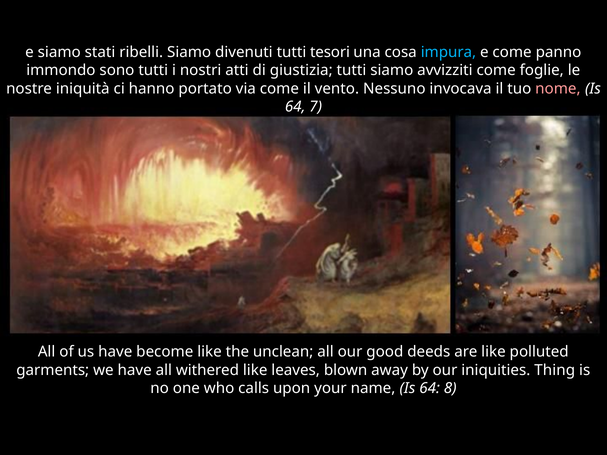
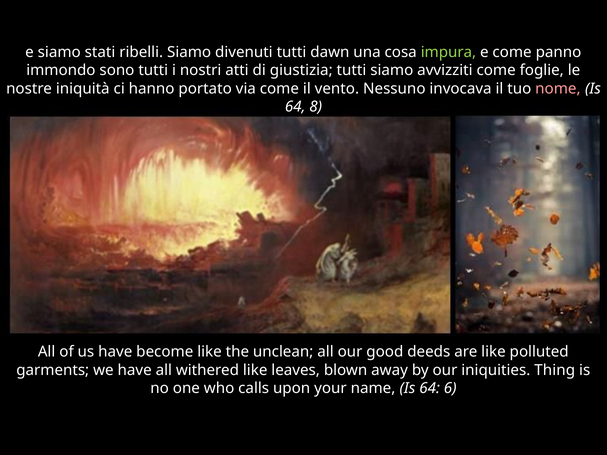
tesori: tesori -> dawn
impura colour: light blue -> light green
7: 7 -> 8
8: 8 -> 6
